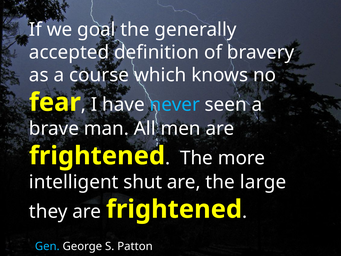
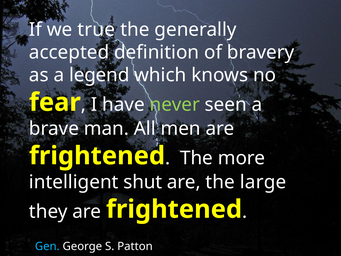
goal: goal -> true
course: course -> legend
never colour: light blue -> light green
